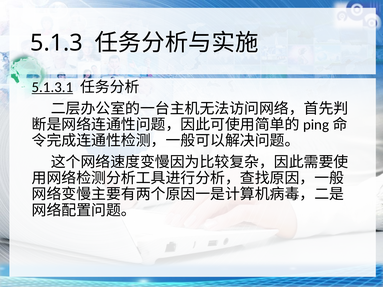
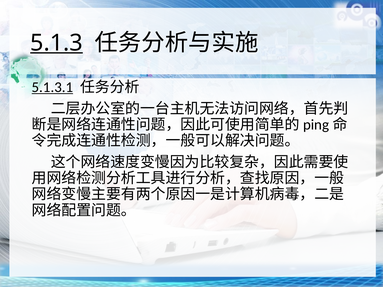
5.1.3 underline: none -> present
